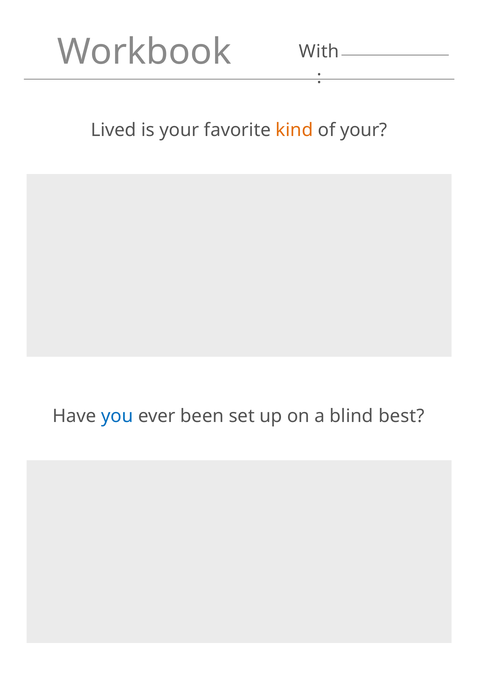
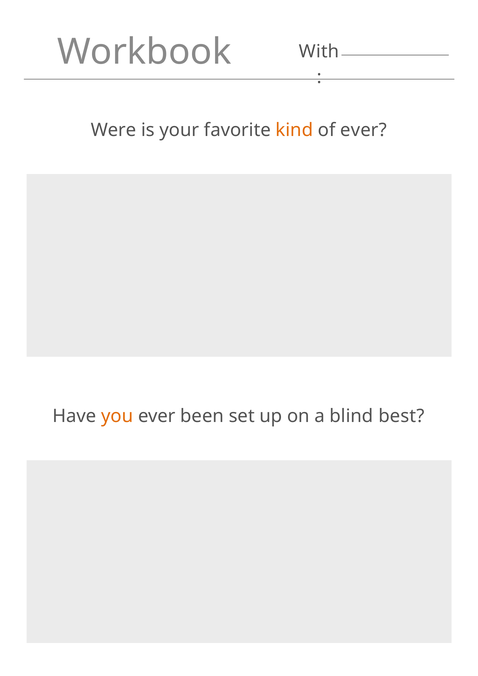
Lived: Lived -> Were
of your: your -> ever
you colour: blue -> orange
